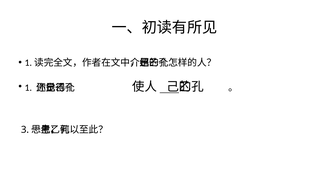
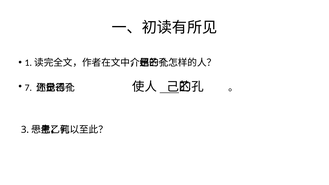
1: 1 -> 7
